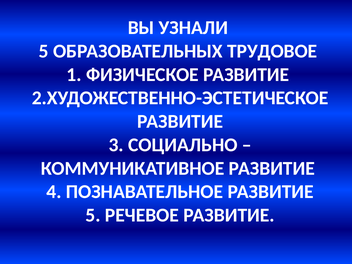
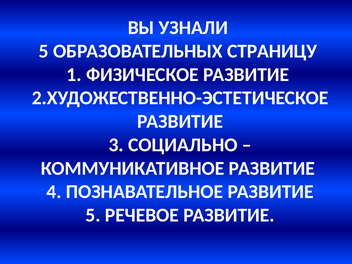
ТРУДОВОЕ: ТРУДОВОЕ -> СТРАНИЦУ
